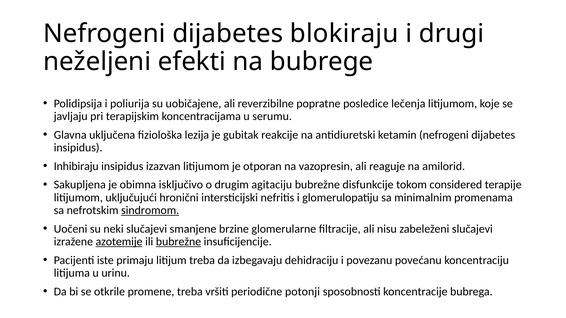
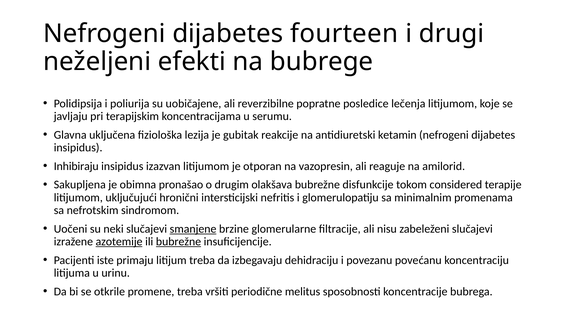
blokiraju: blokiraju -> fourteen
isključivo: isključivo -> pronašao
agitaciju: agitaciju -> olakšava
sindromom underline: present -> none
smanjene underline: none -> present
potonji: potonji -> melitus
